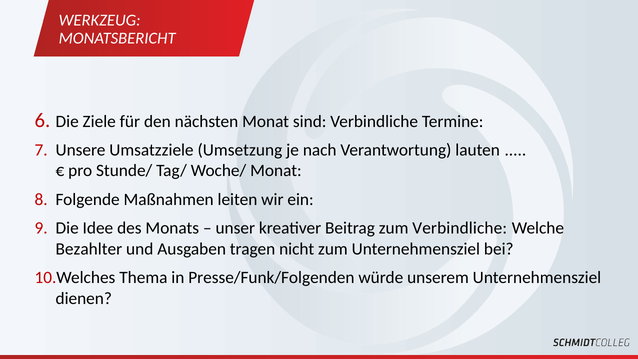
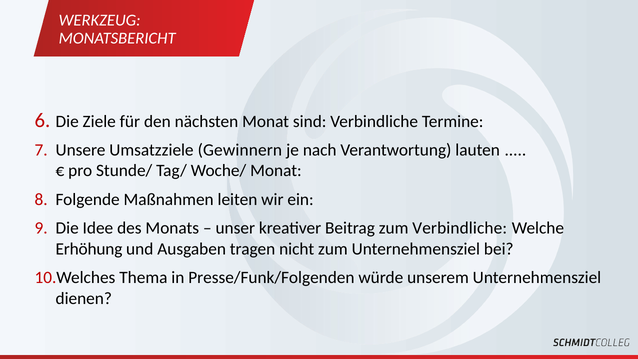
Umsetzung: Umsetzung -> Gewinnern
Bezahlter: Bezahlter -> Erhöhung
